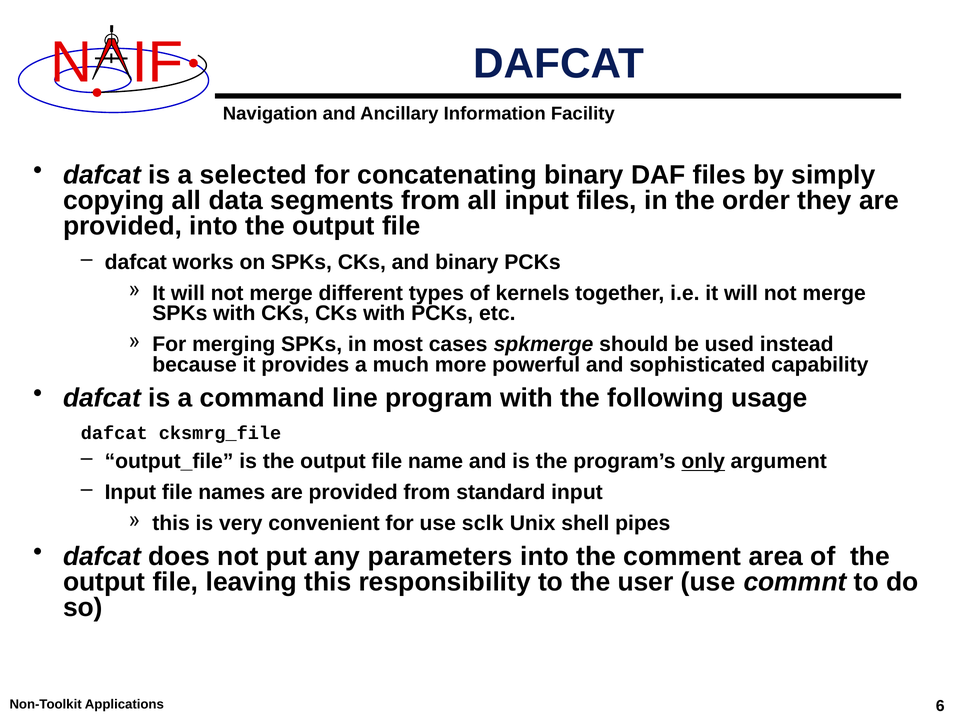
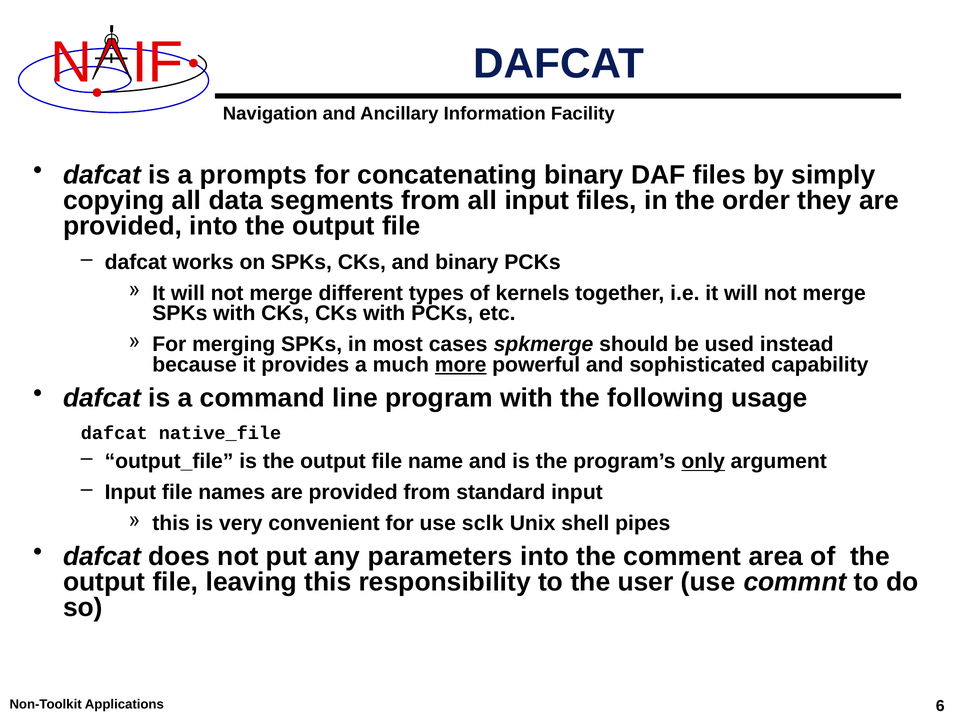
selected: selected -> prompts
more underline: none -> present
cksmrg_file: cksmrg_file -> native_file
